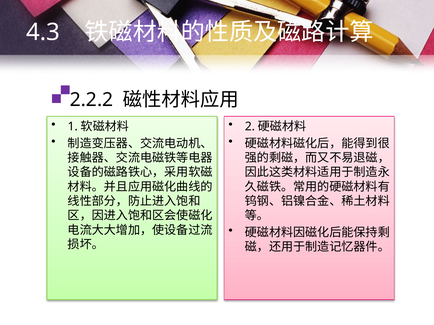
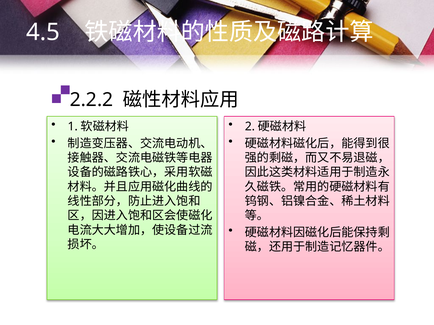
4.3: 4.3 -> 4.5
